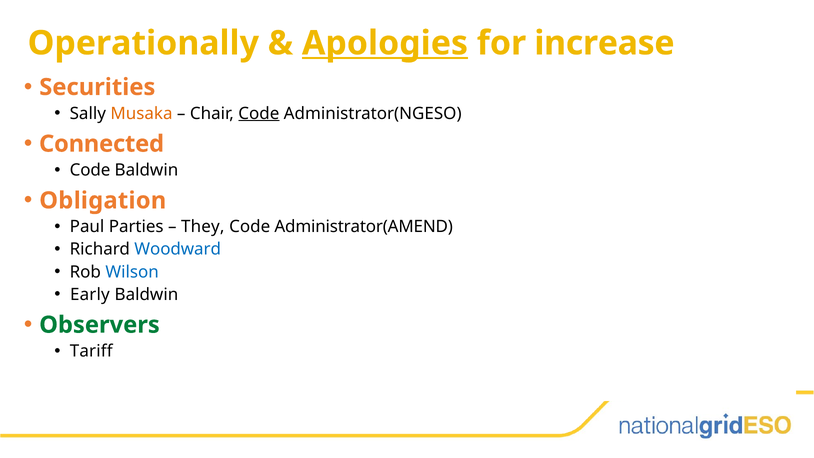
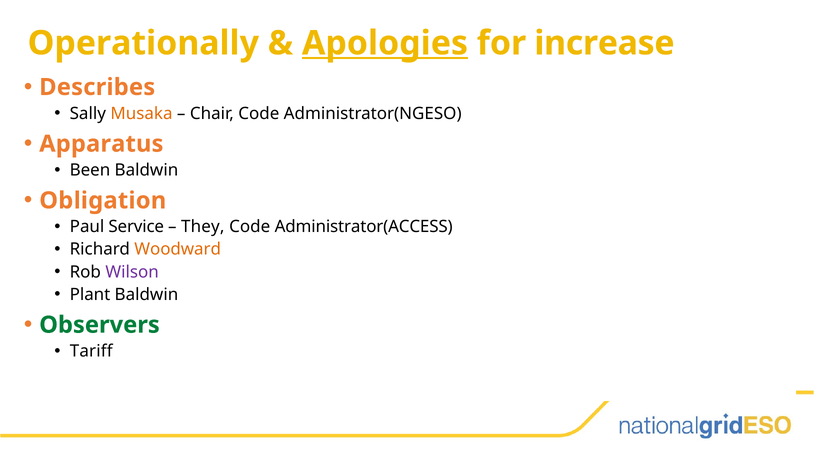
Securities: Securities -> Describes
Code at (259, 113) underline: present -> none
Connected: Connected -> Apparatus
Code at (90, 170): Code -> Been
Parties: Parties -> Service
Administrator(AMEND: Administrator(AMEND -> Administrator(ACCESS
Woodward colour: blue -> orange
Wilson colour: blue -> purple
Early: Early -> Plant
